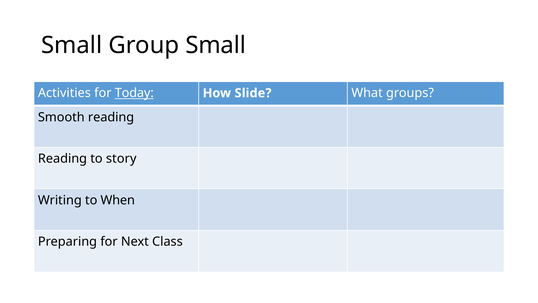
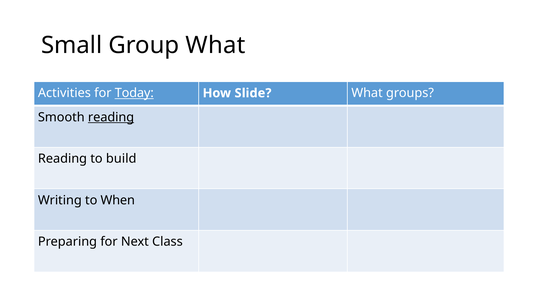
Group Small: Small -> What
reading at (111, 117) underline: none -> present
story: story -> build
